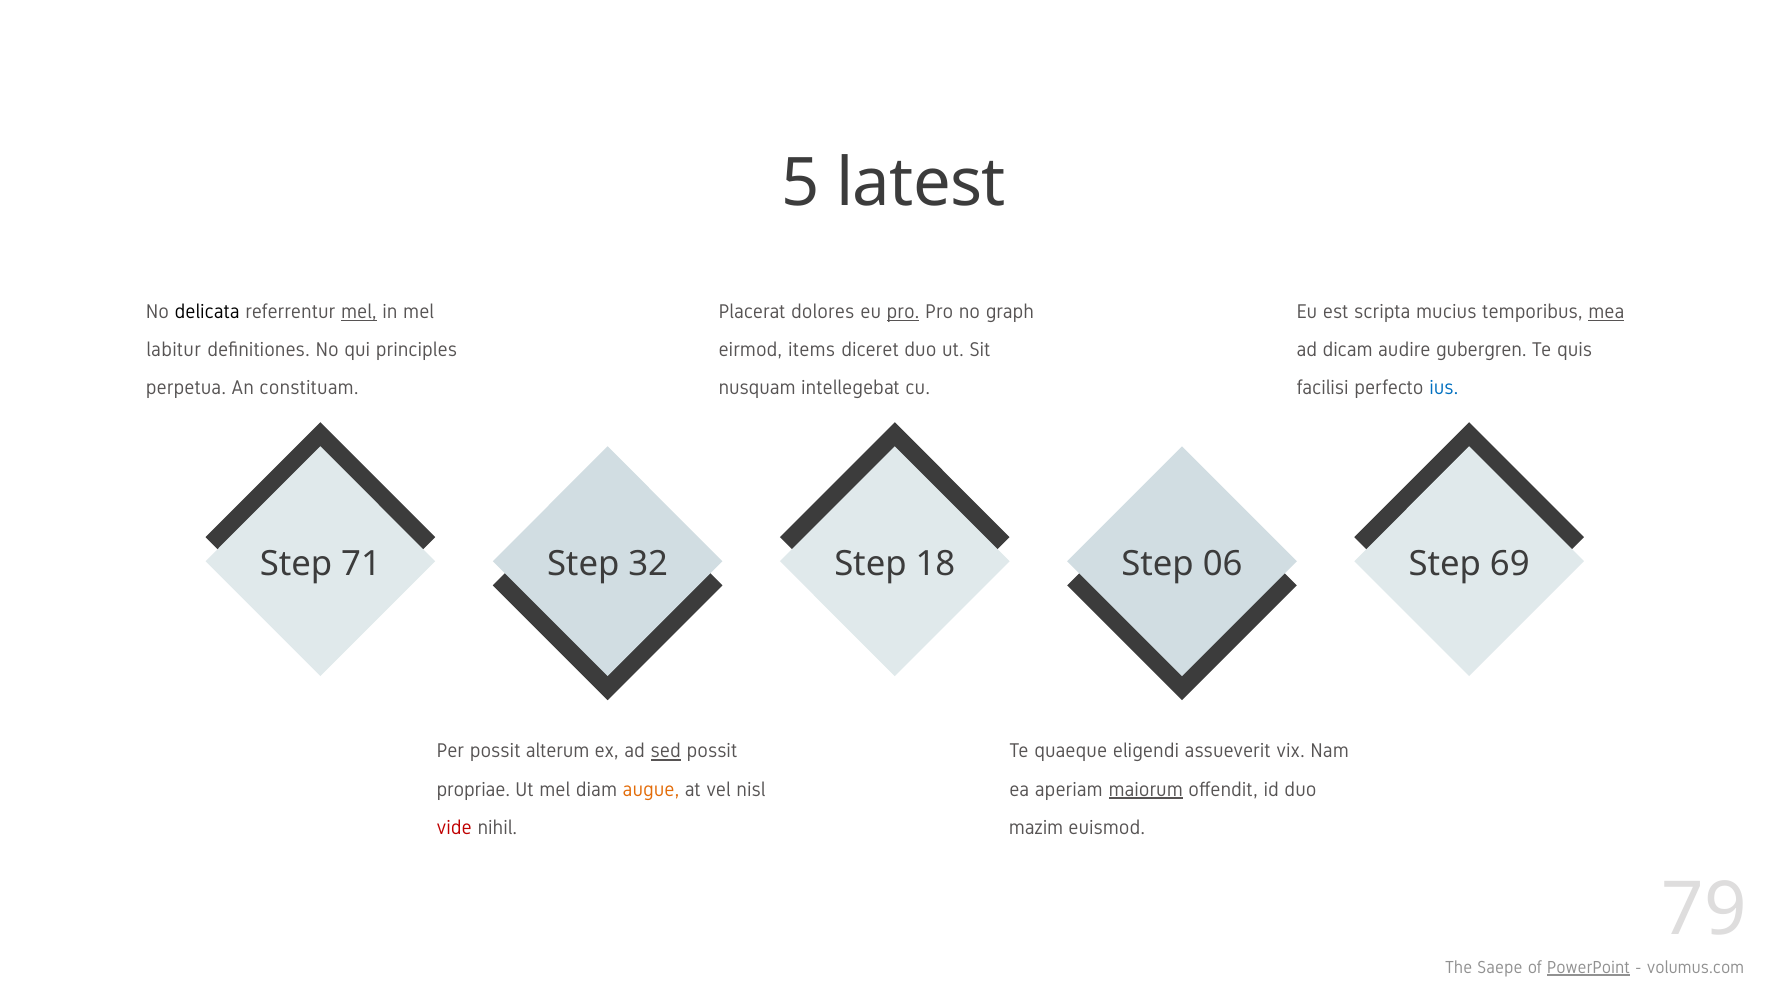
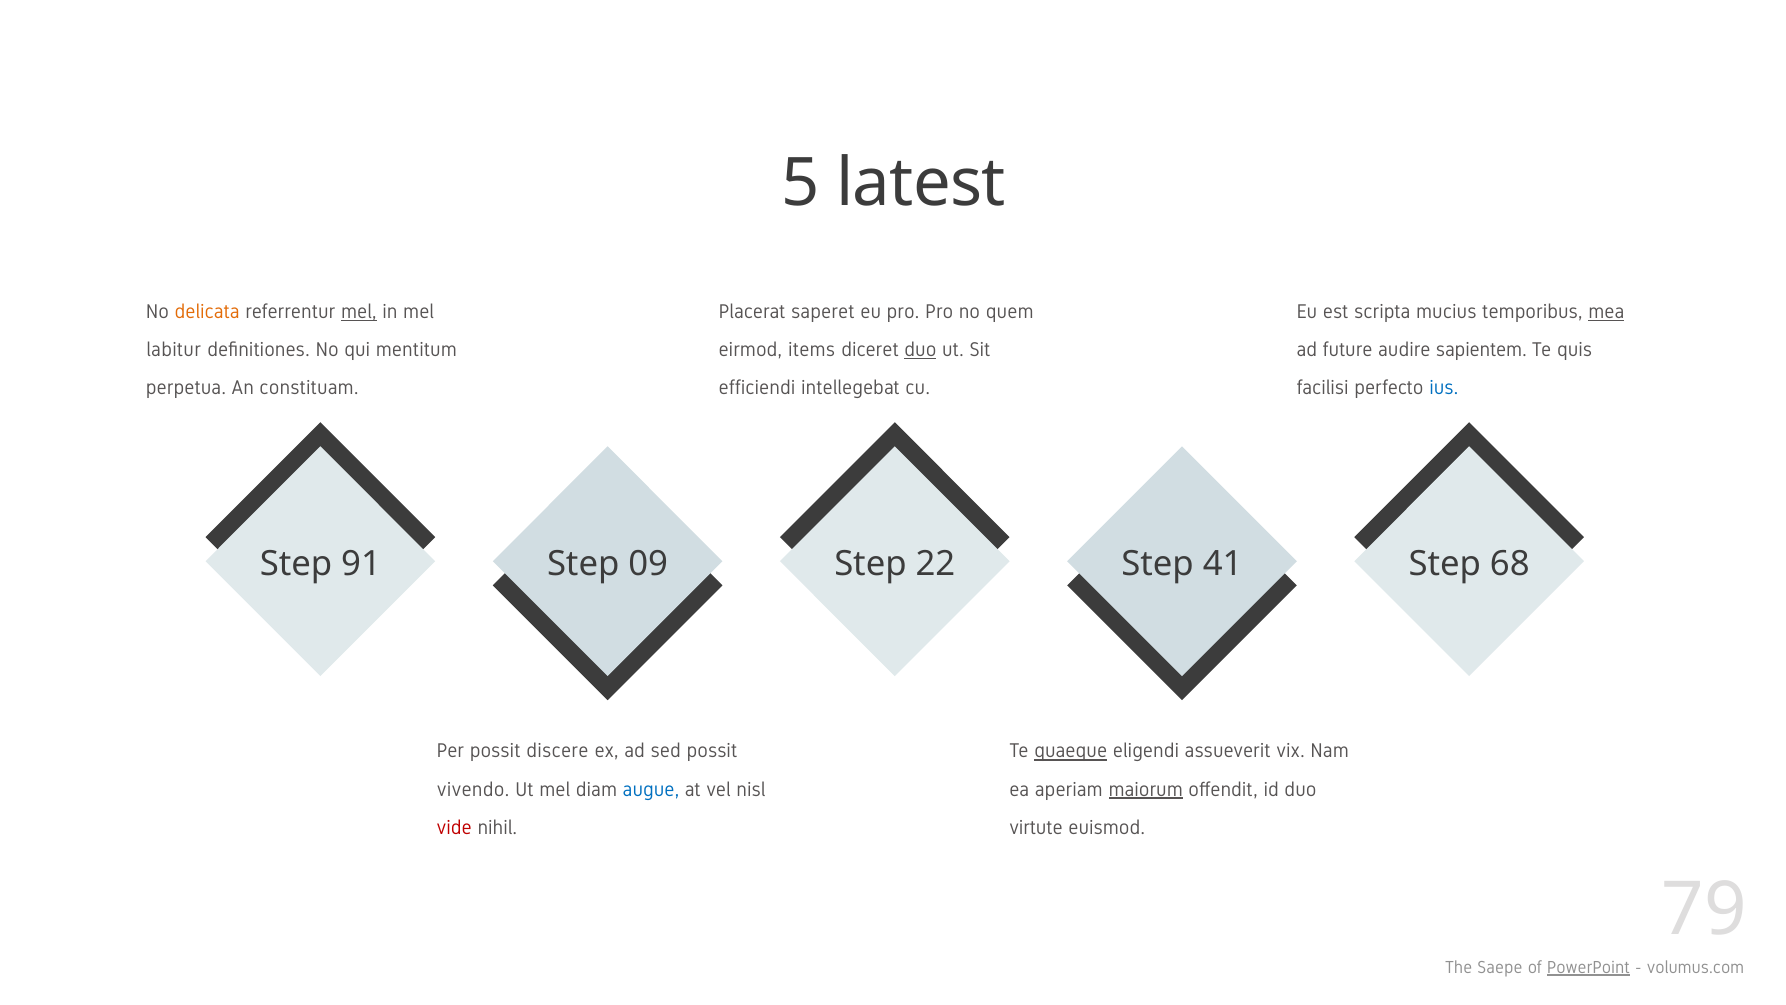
dolores: dolores -> saperet
pro at (903, 312) underline: present -> none
graph: graph -> quem
delicata colour: black -> orange
duo at (920, 350) underline: none -> present
dicam: dicam -> future
gubergren: gubergren -> sapientem
principles: principles -> mentitum
nusquam: nusquam -> efficiendi
71: 71 -> 91
32: 32 -> 09
18: 18 -> 22
06: 06 -> 41
69: 69 -> 68
alterum: alterum -> discere
sed underline: present -> none
quaeque underline: none -> present
propriae: propriae -> vivendo
augue colour: orange -> blue
mazim: mazim -> virtute
